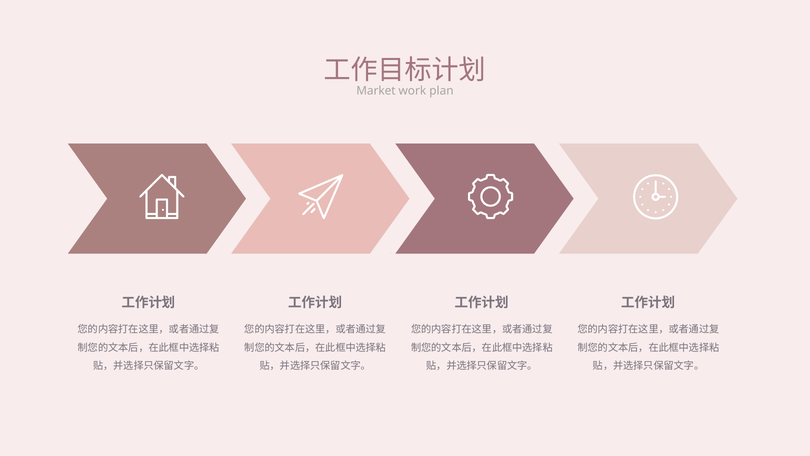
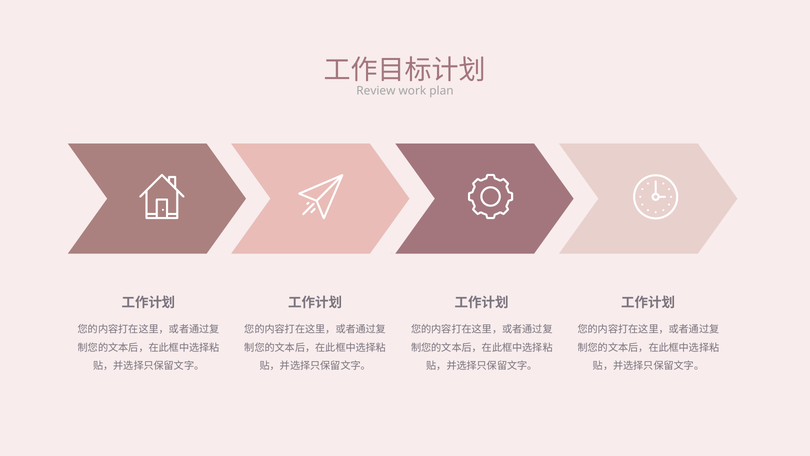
Market: Market -> Review
